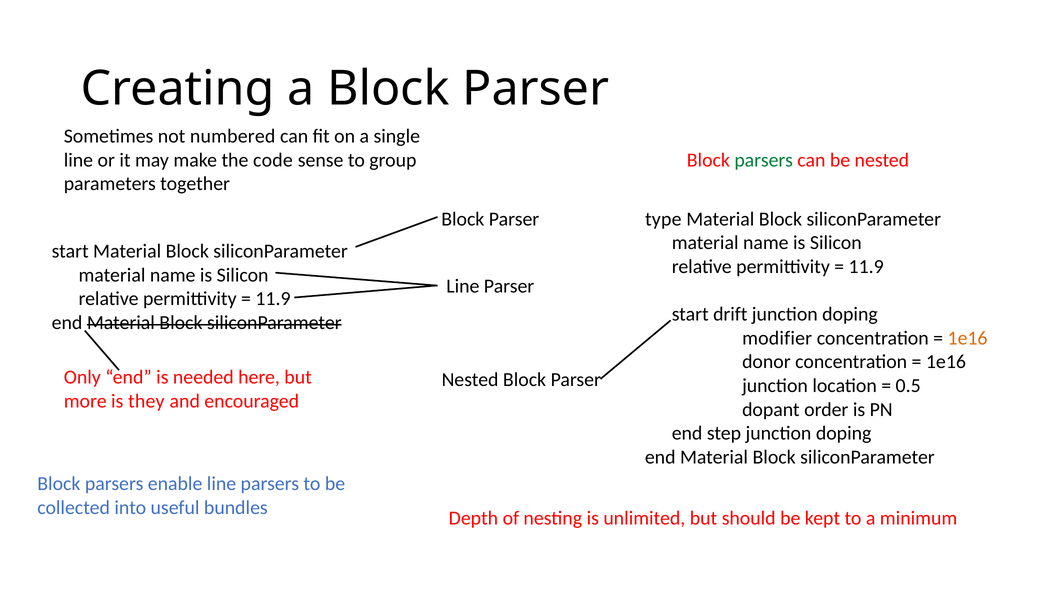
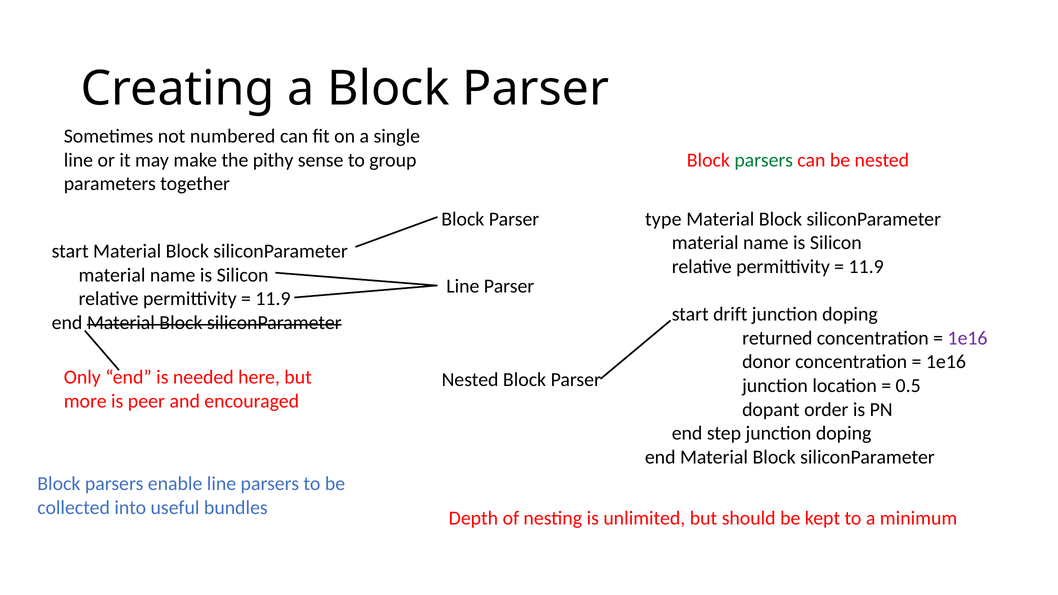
code: code -> pithy
modifier: modifier -> returned
1e16 at (968, 338) colour: orange -> purple
they: they -> peer
